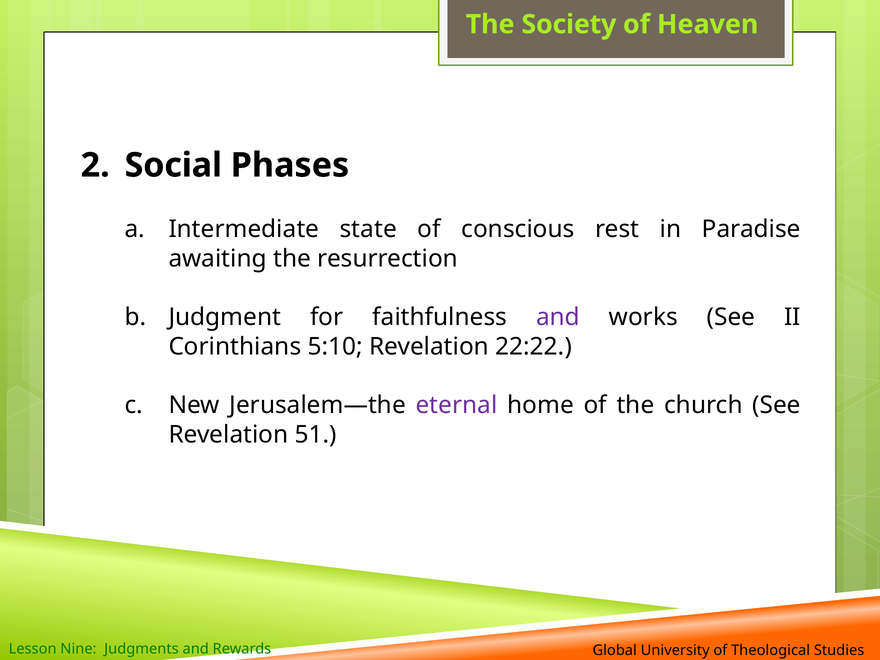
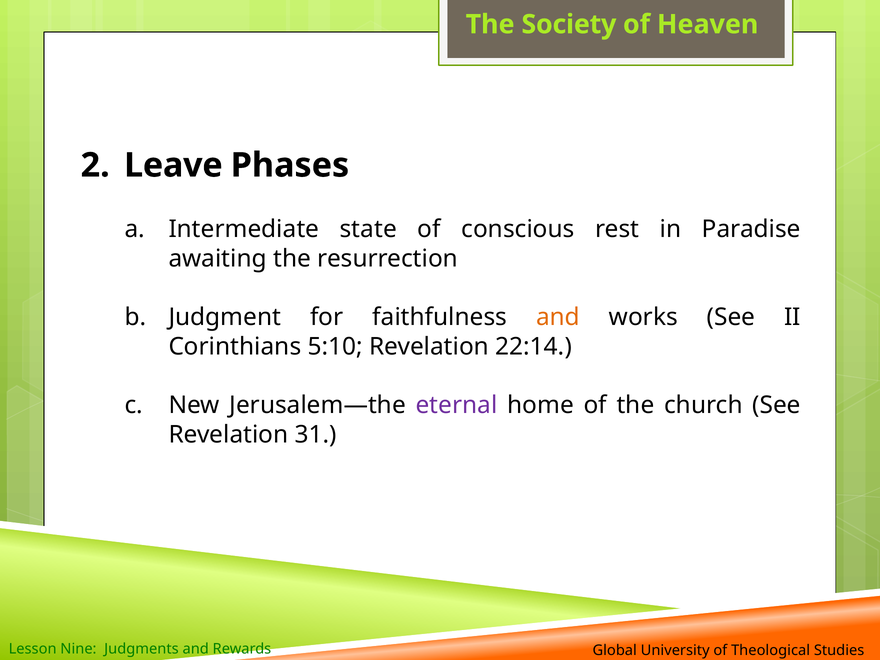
Social: Social -> Leave
and at (558, 317) colour: purple -> orange
22:22: 22:22 -> 22:14
51: 51 -> 31
